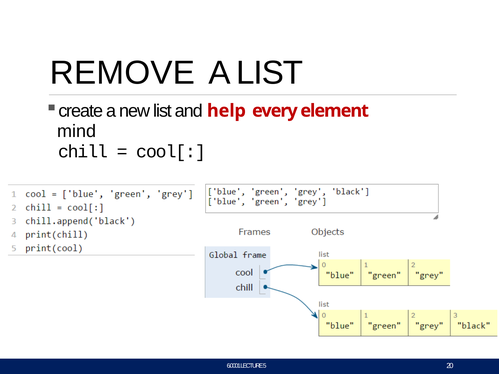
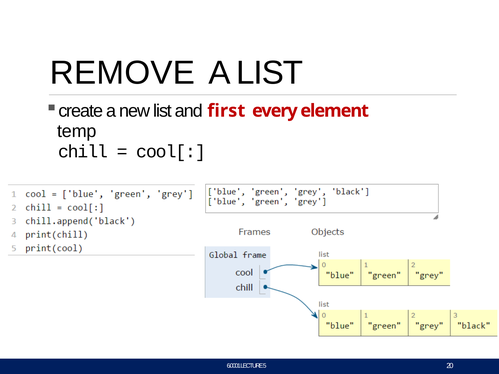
help: help -> first
mind: mind -> temp
